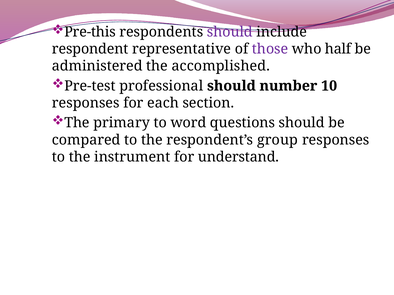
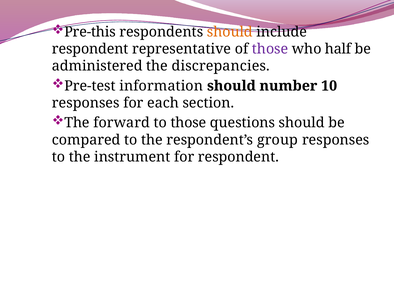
should at (230, 32) colour: purple -> orange
accomplished: accomplished -> discrepancies
professional: professional -> information
primary: primary -> forward
to word: word -> those
for understand: understand -> respondent
